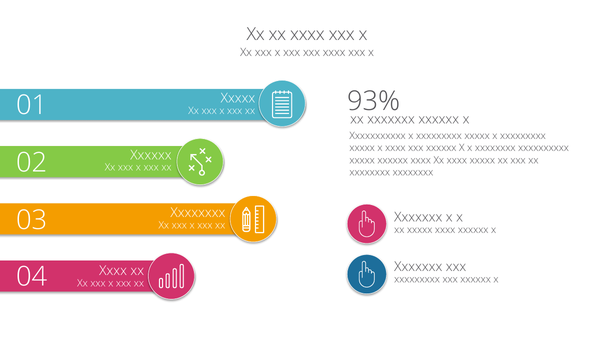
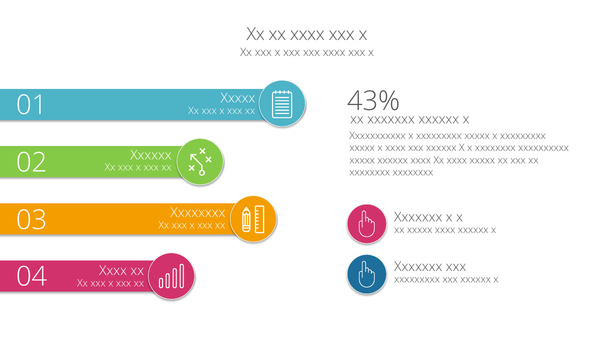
93%: 93% -> 43%
